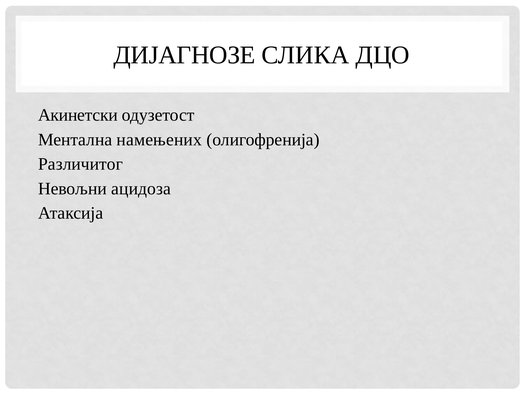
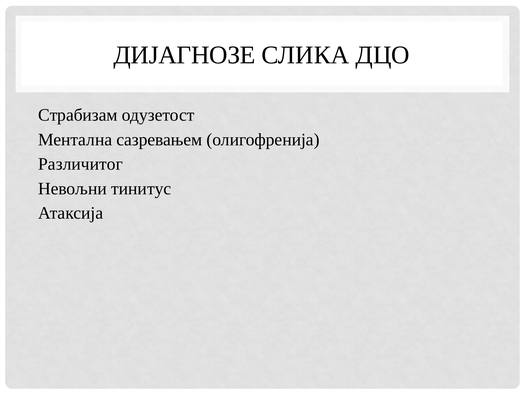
Акинетски: Акинетски -> Страбизам
намењених: намењених -> сазревањем
ацидоза: ацидоза -> тинитус
